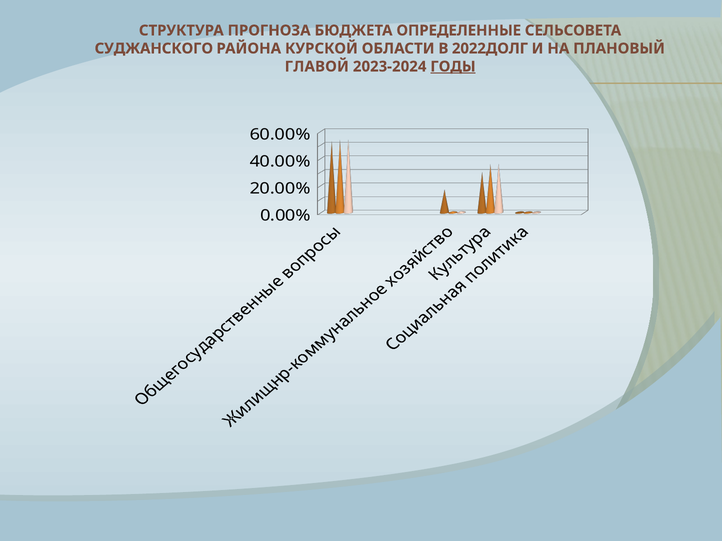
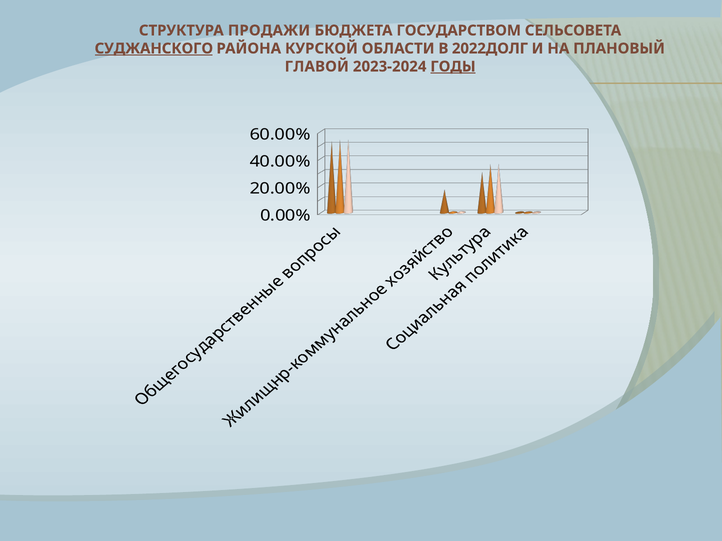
ПРОГНОЗА: ПРОГНОЗА -> ПРОДАЖИ
ОПРЕДЕЛЕННЫЕ: ОПРЕДЕЛЕННЫЕ -> ГОСУДАРСТВОМ
СУДЖАНСКОГО underline: none -> present
